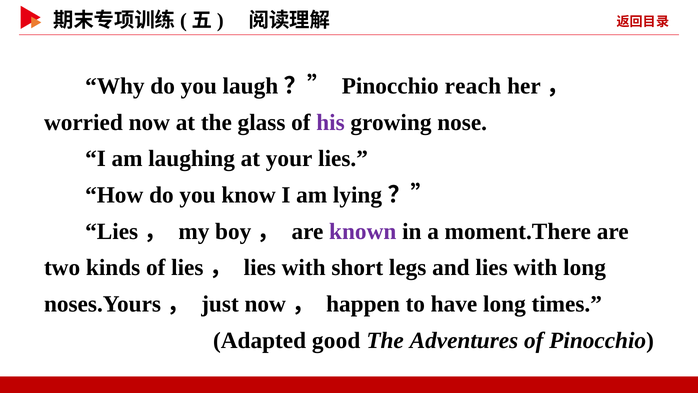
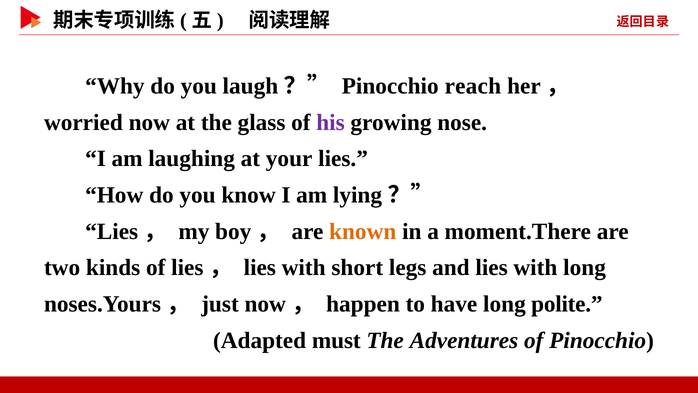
known colour: purple -> orange
times: times -> polite
good: good -> must
